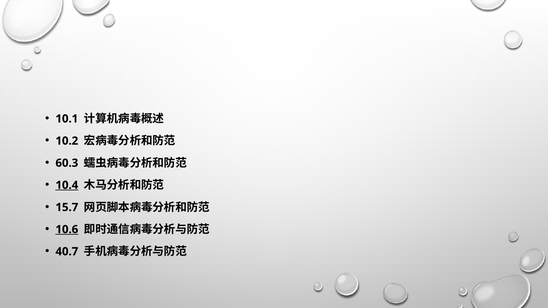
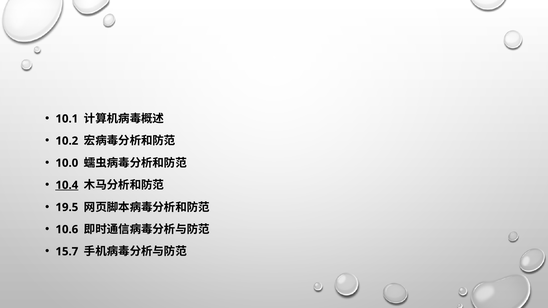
60.3: 60.3 -> 10.0
15.7: 15.7 -> 19.5
10.6 underline: present -> none
40.7: 40.7 -> 15.7
